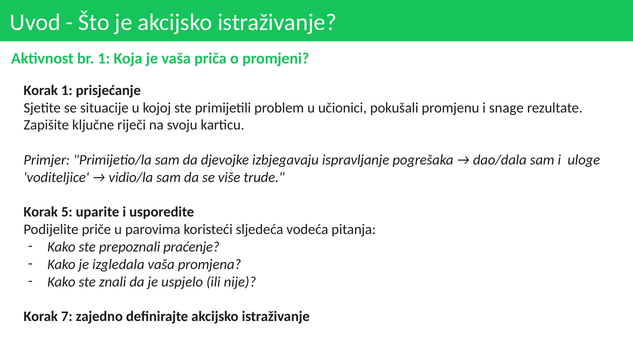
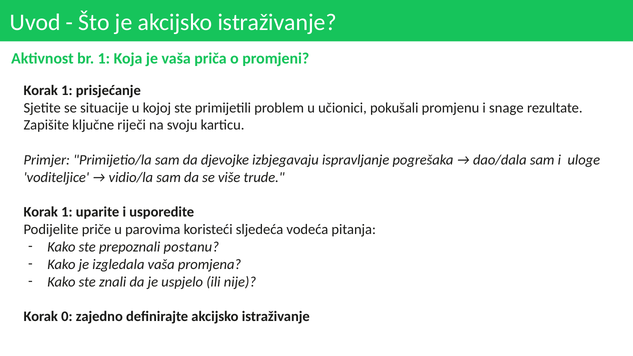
5 at (67, 212): 5 -> 1
praćenje: praćenje -> postanu
7: 7 -> 0
